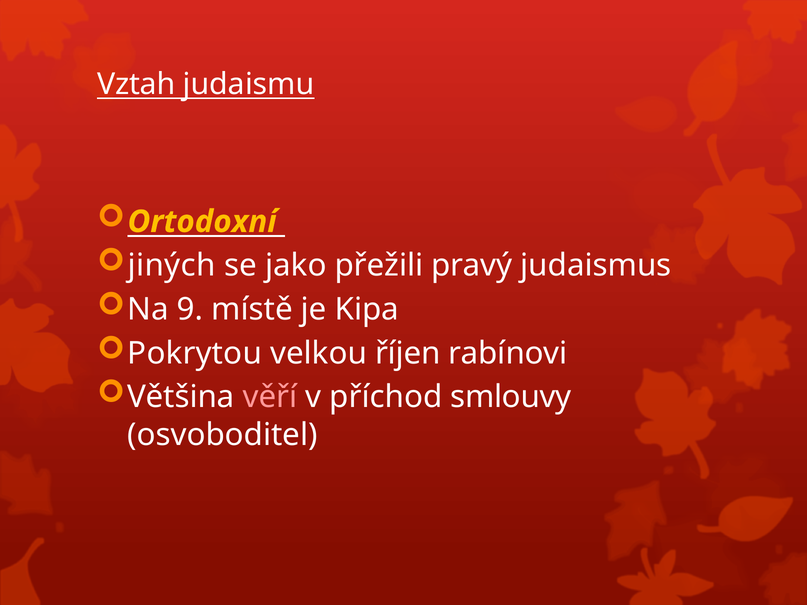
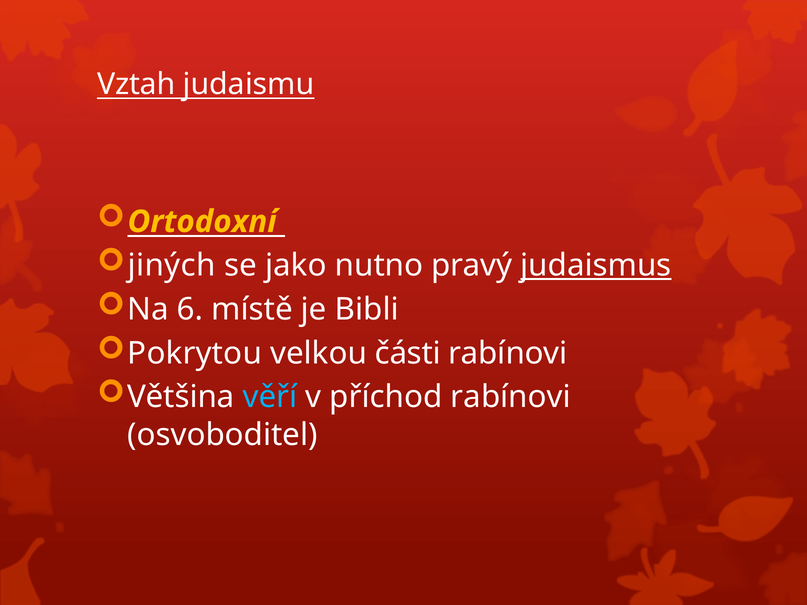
přežili: přežili -> nutno
judaismus underline: none -> present
9: 9 -> 6
Kipa: Kipa -> Bibli
říjen: říjen -> části
věří colour: pink -> light blue
příchod smlouvy: smlouvy -> rabínovi
